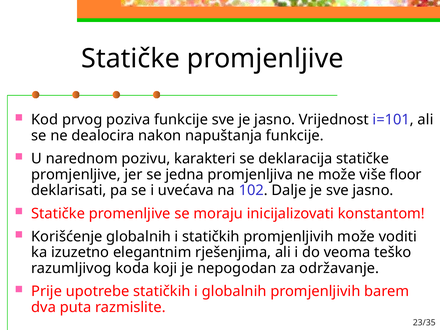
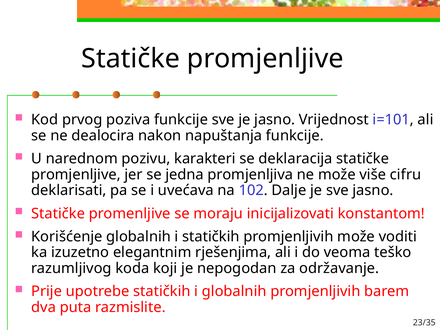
floor: floor -> cifru
